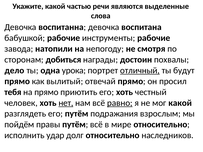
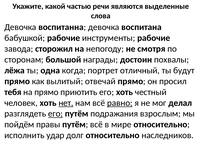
натопили: натопили -> сторожил
добиться: добиться -> большой
дело: дело -> лёжа
урока: урока -> когда
отличный underline: present -> none
мог какой: какой -> делал
его at (55, 114) underline: none -> present
